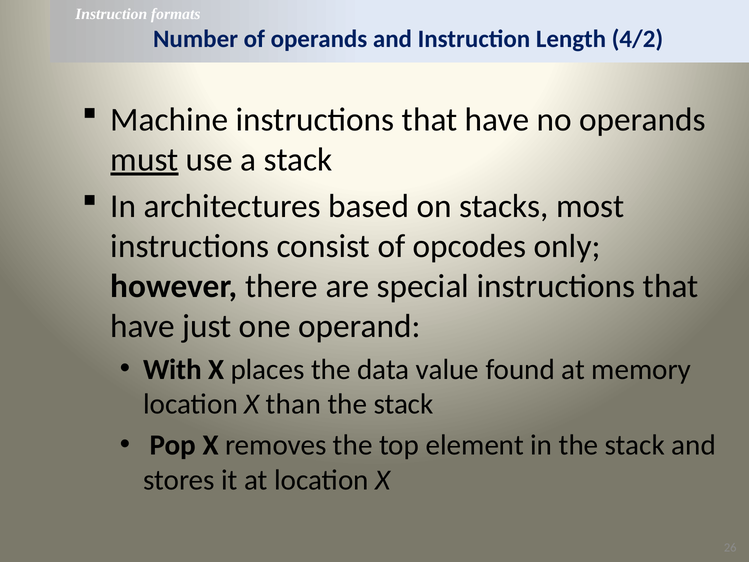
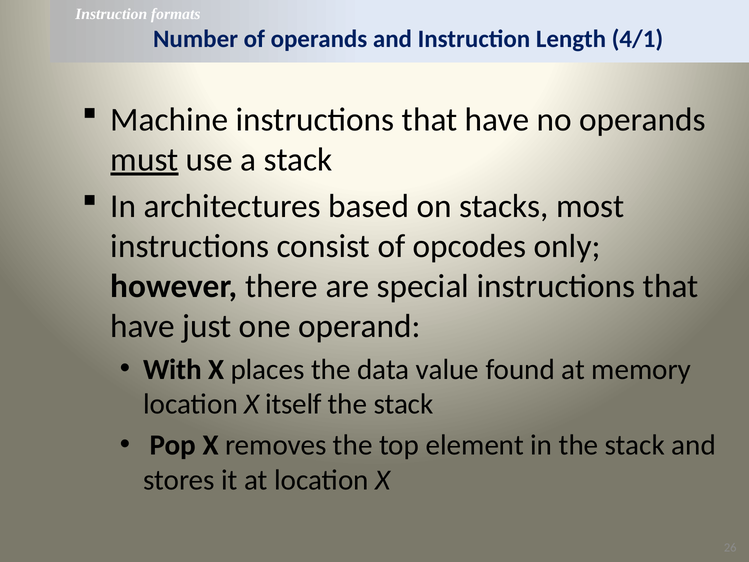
4/2: 4/2 -> 4/1
than: than -> itself
